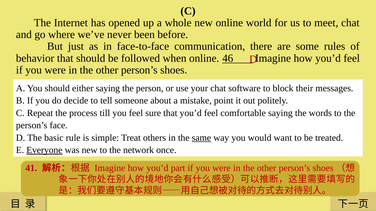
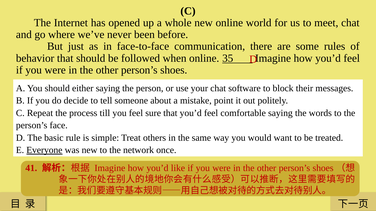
46: 46 -> 35
same underline: present -> none
part: part -> like
